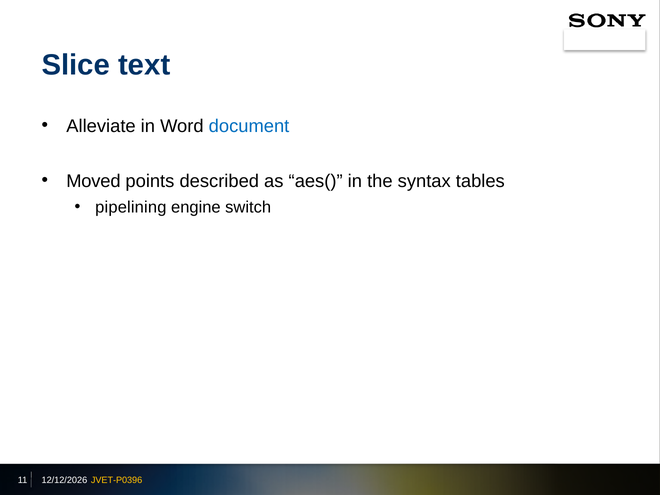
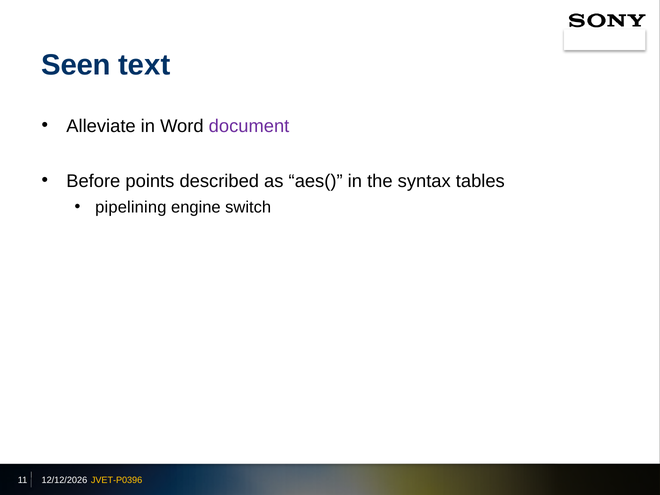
Slice: Slice -> Seen
document colour: blue -> purple
Moved: Moved -> Before
